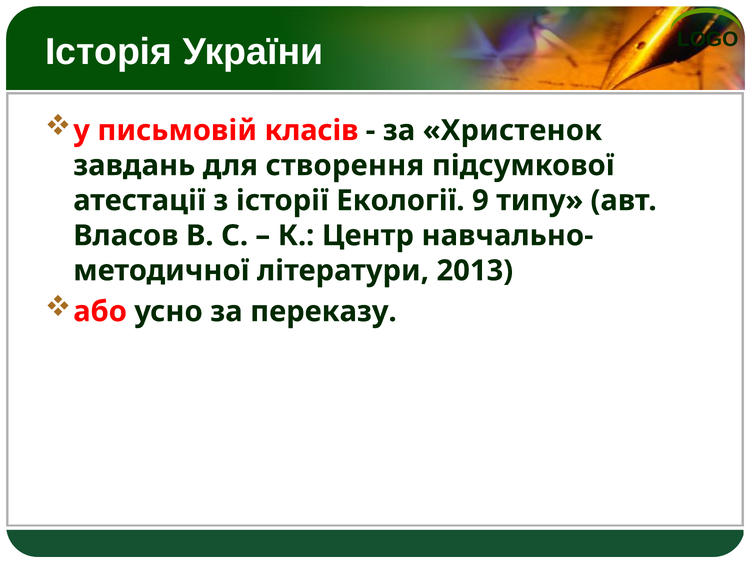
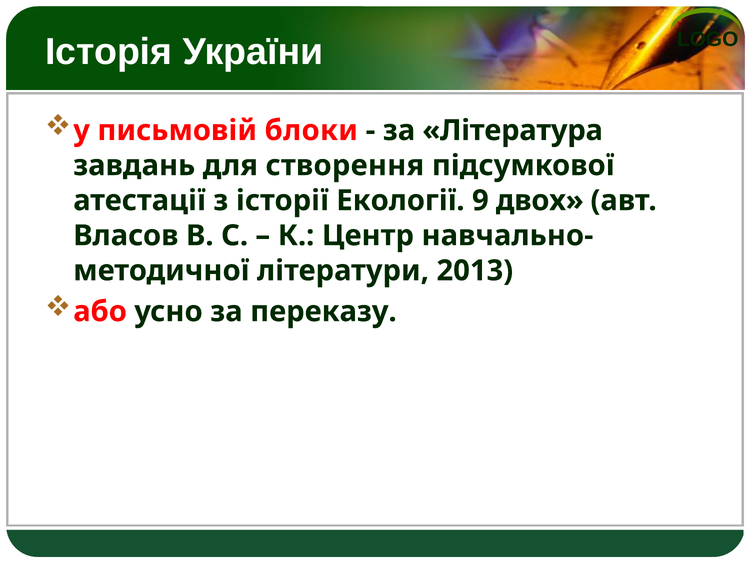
класів: класів -> блоки
Христенок: Христенок -> Література
типу: типу -> двох
